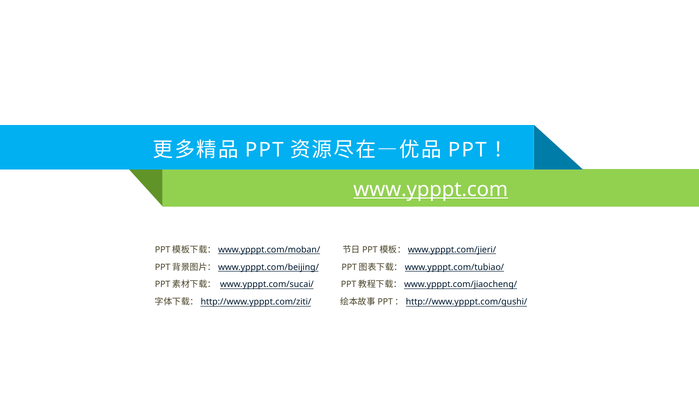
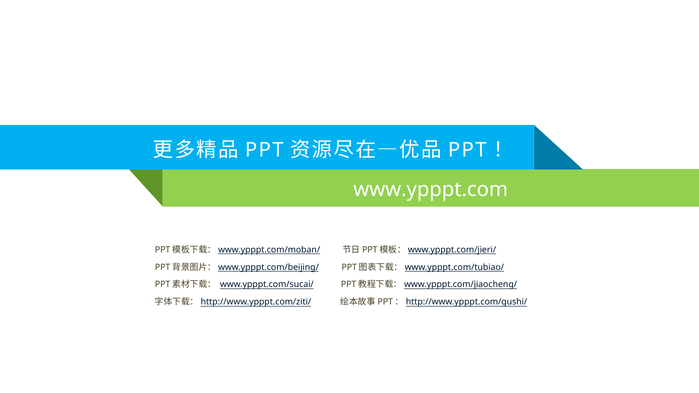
www.ypppt.com underline: present -> none
